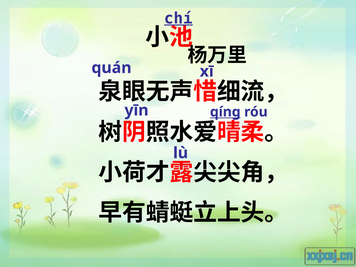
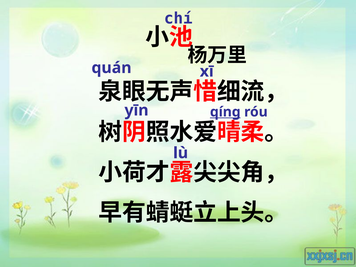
chí underline: present -> none
